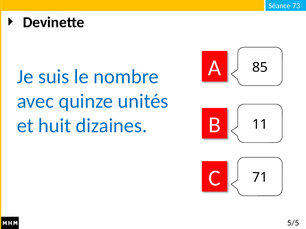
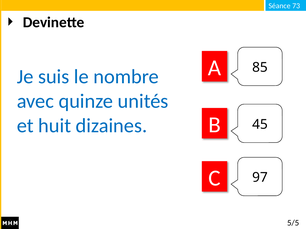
11: 11 -> 45
71: 71 -> 97
